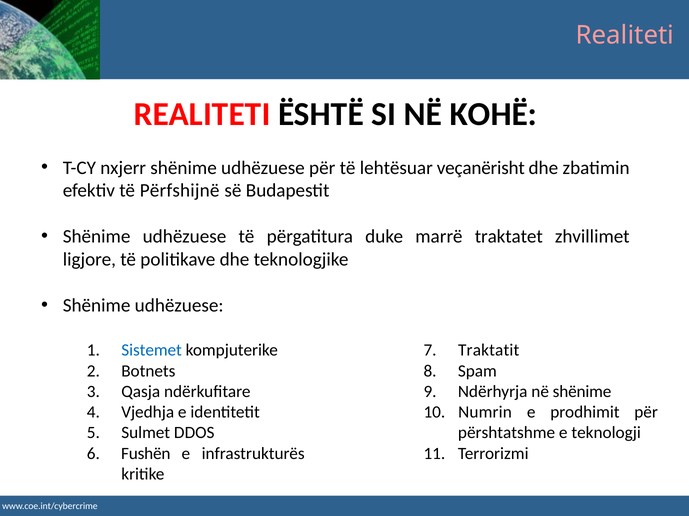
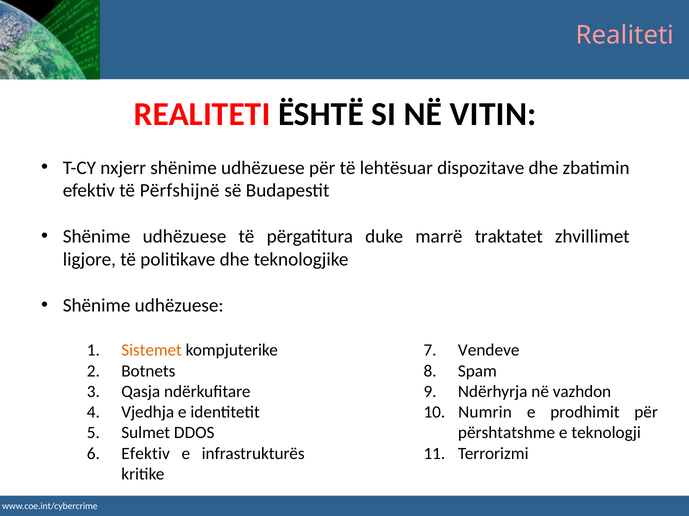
KOHË: KOHË -> VITIN
veçanërisht: veçanërisht -> dispozitave
Sistemet colour: blue -> orange
Traktatit: Traktatit -> Vendeve
në shënime: shënime -> vazhdon
Fushën at (146, 454): Fushën -> Efektiv
